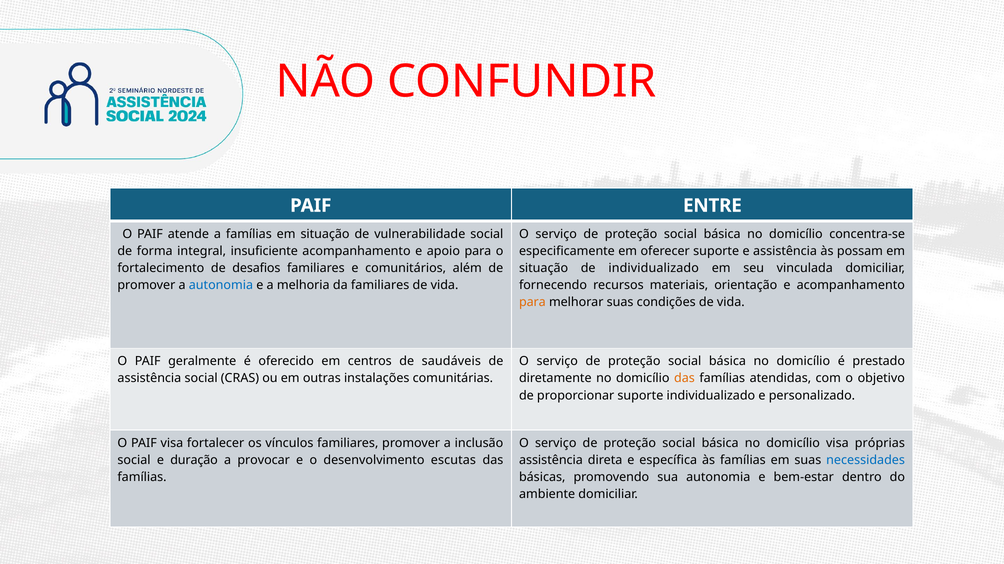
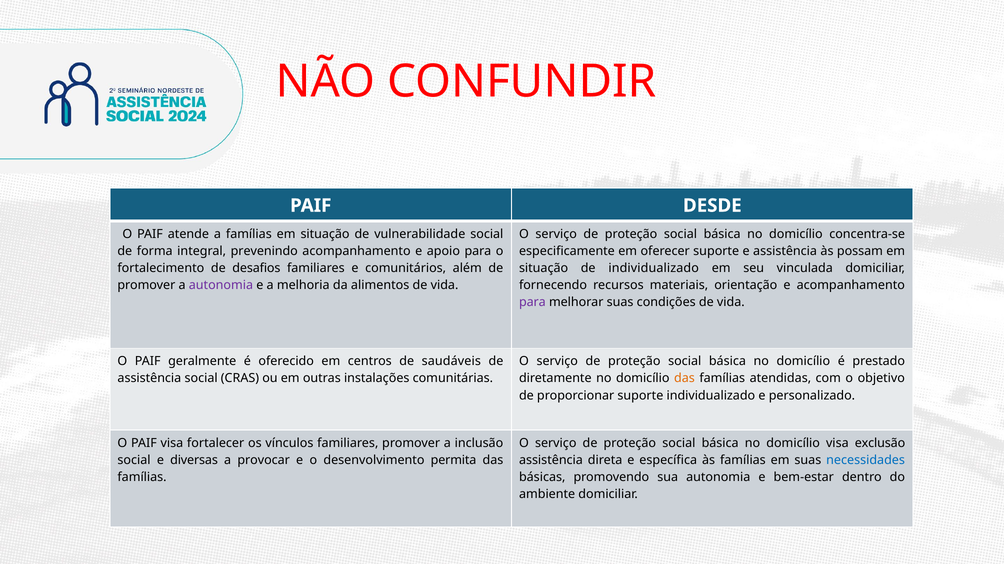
ENTRE: ENTRE -> DESDE
insuficiente: insuficiente -> prevenindo
autonomia at (221, 286) colour: blue -> purple
da familiares: familiares -> alimentos
para at (532, 303) colour: orange -> purple
próprias: próprias -> exclusão
duração: duração -> diversas
escutas: escutas -> permita
